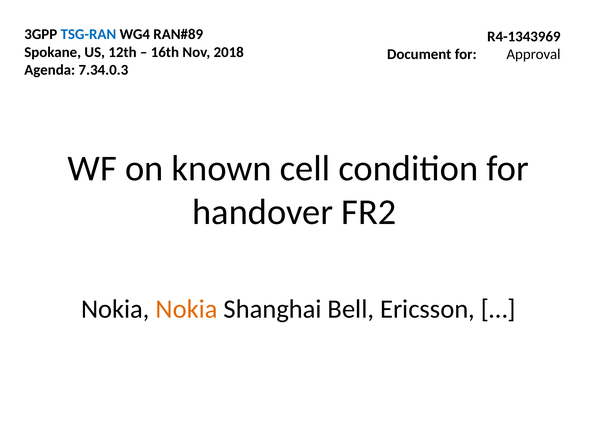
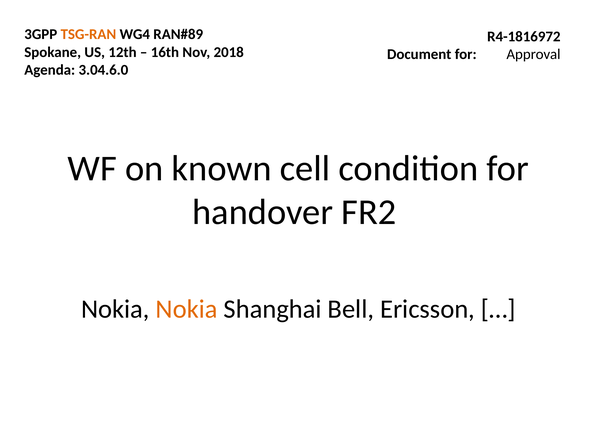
TSG-RAN colour: blue -> orange
R4-1343969: R4-1343969 -> R4-1816972
7.34.0.3: 7.34.0.3 -> 3.04.6.0
